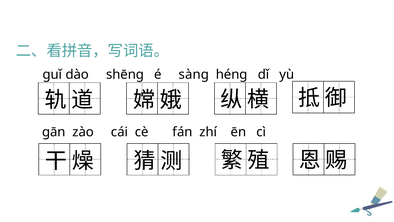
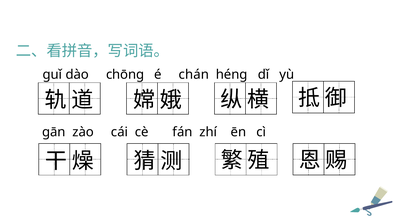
shēng: shēng -> chōng
sàng: sàng -> chán
